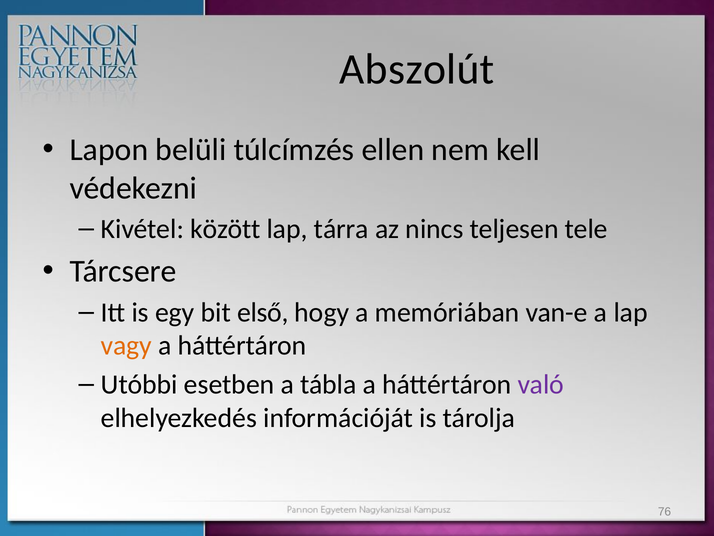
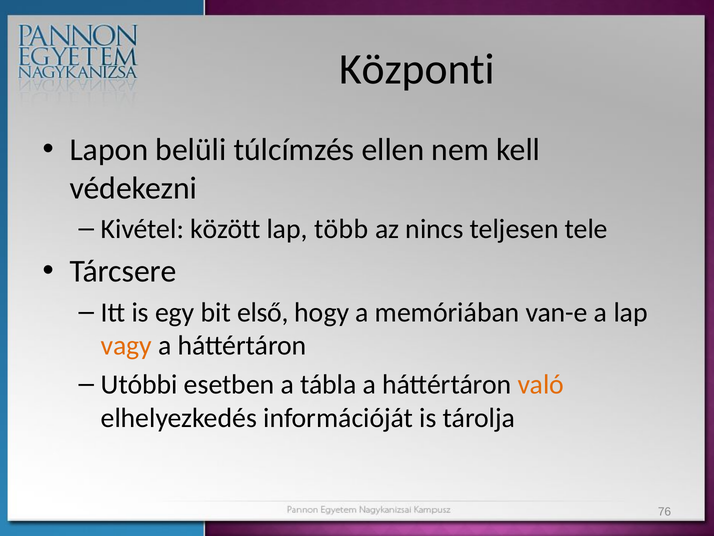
Abszolút: Abszolút -> Központi
tárra: tárra -> több
való colour: purple -> orange
